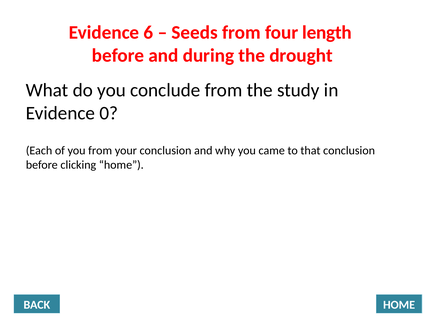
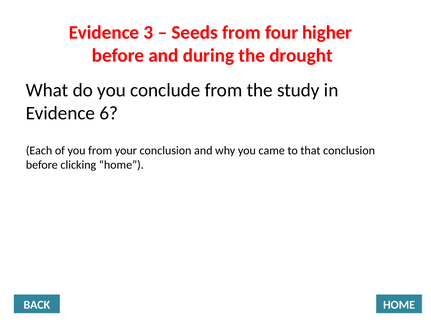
6: 6 -> 3
length: length -> higher
0: 0 -> 6
